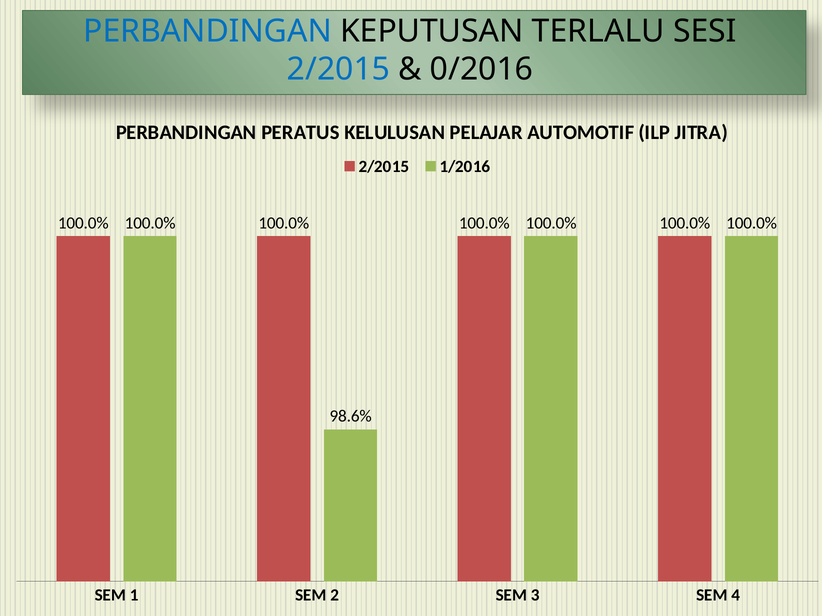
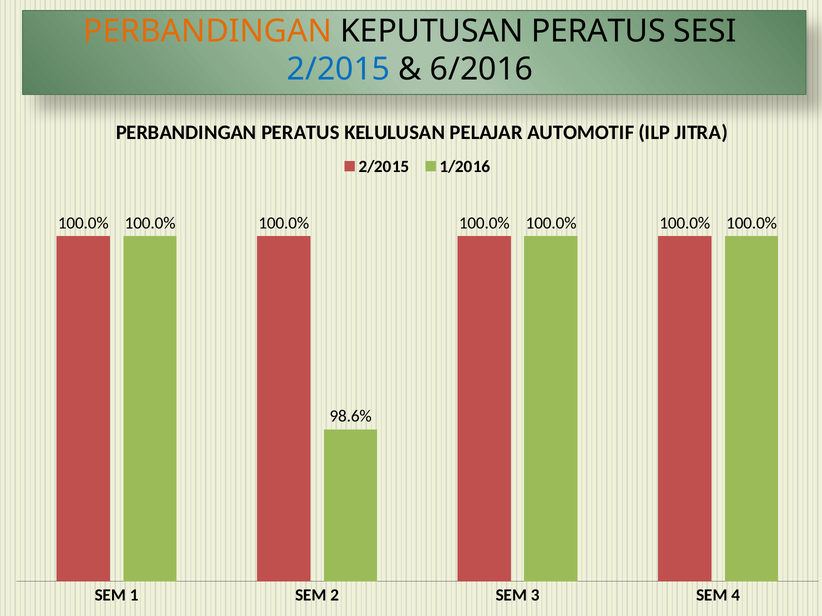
PERBANDINGAN at (208, 31) colour: blue -> orange
KEPUTUSAN TERLALU: TERLALU -> PERATUS
0/2016: 0/2016 -> 6/2016
